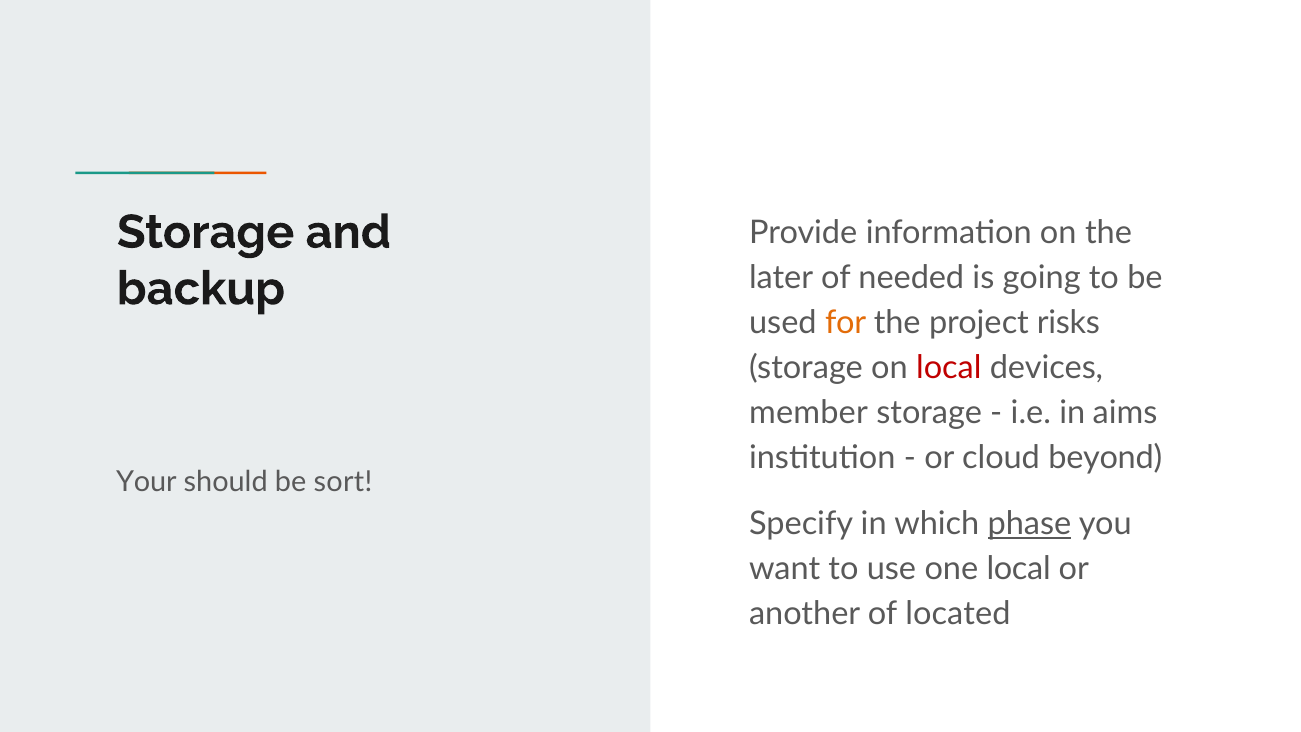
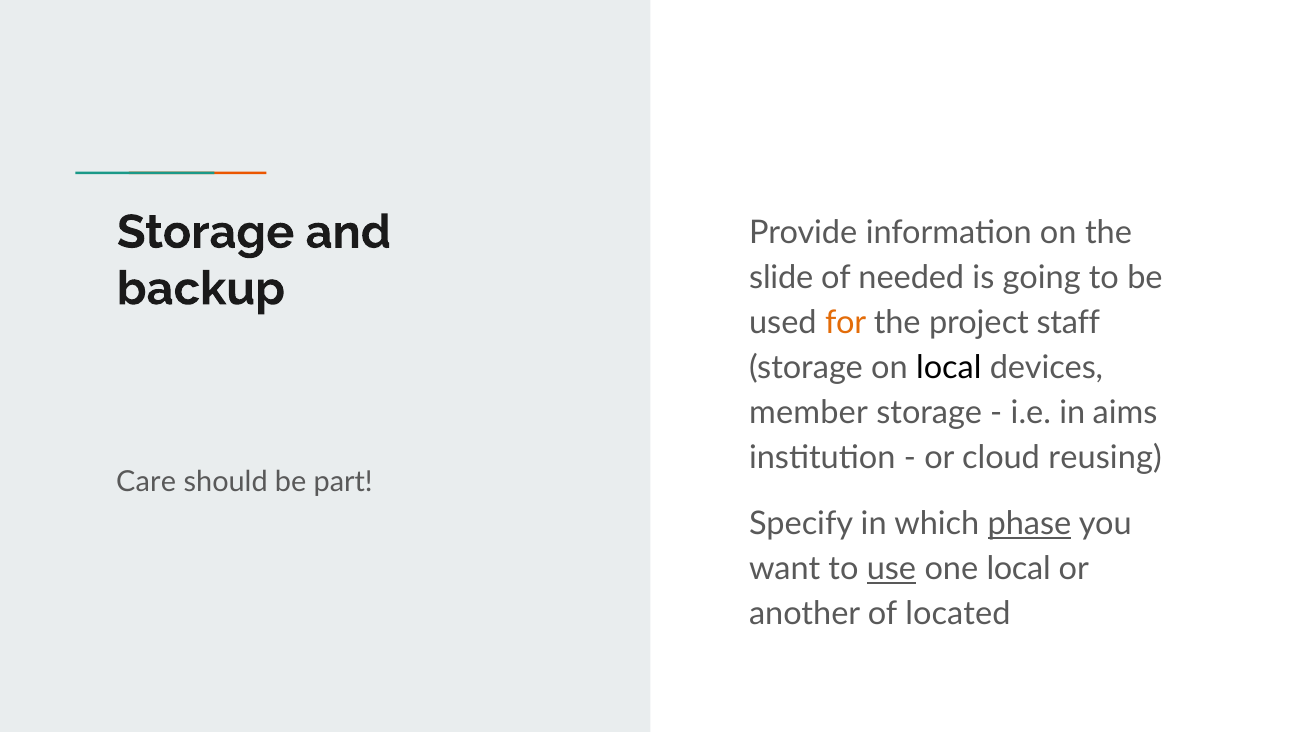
later: later -> slide
risks: risks -> staff
local at (949, 368) colour: red -> black
beyond: beyond -> reusing
Your: Your -> Care
sort: sort -> part
use underline: none -> present
